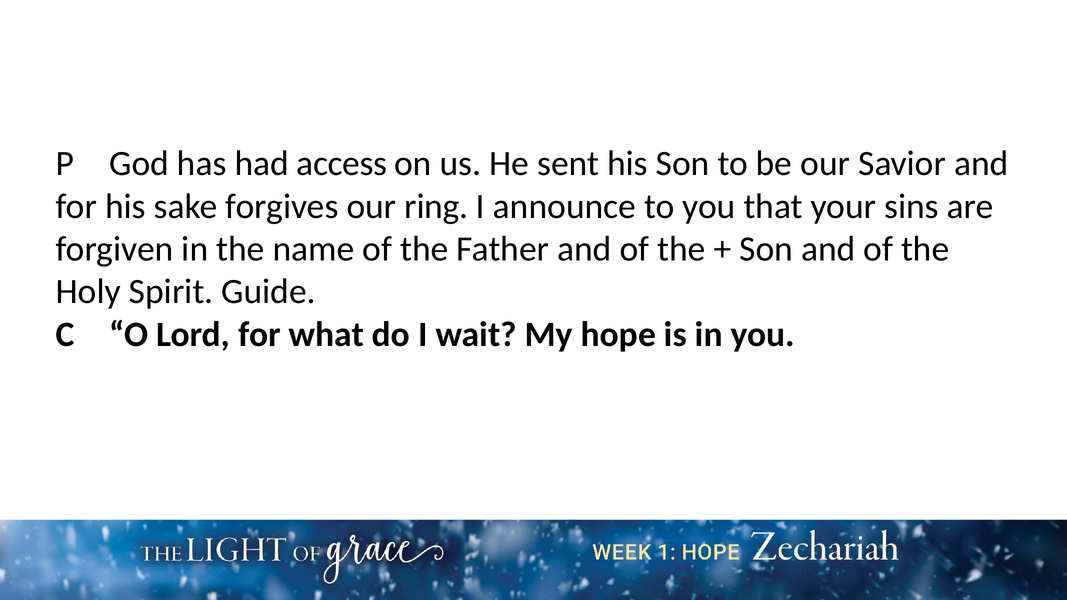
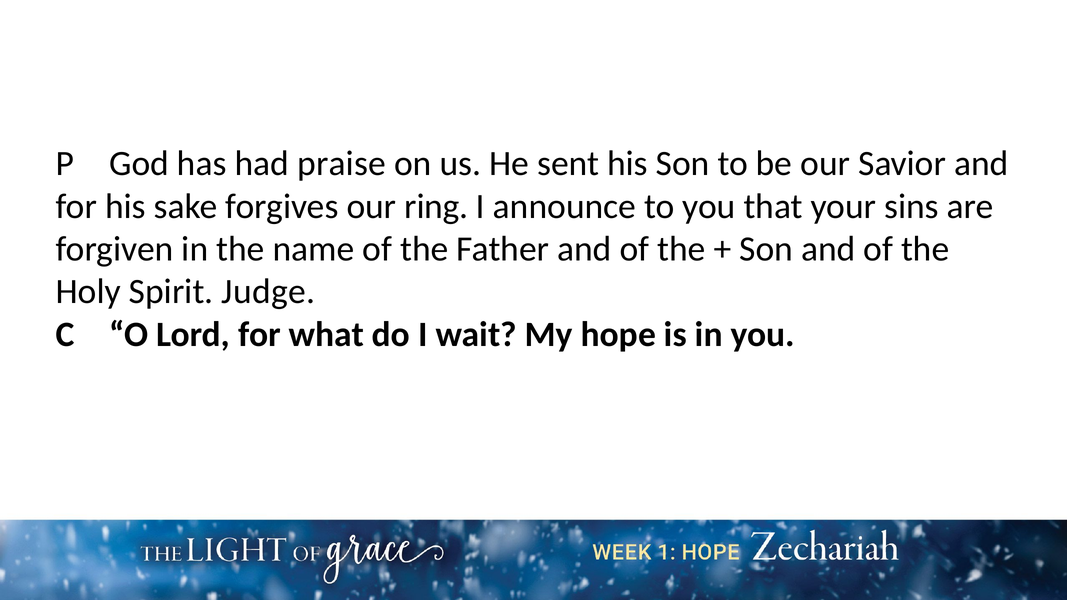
access: access -> praise
Guide: Guide -> Judge
